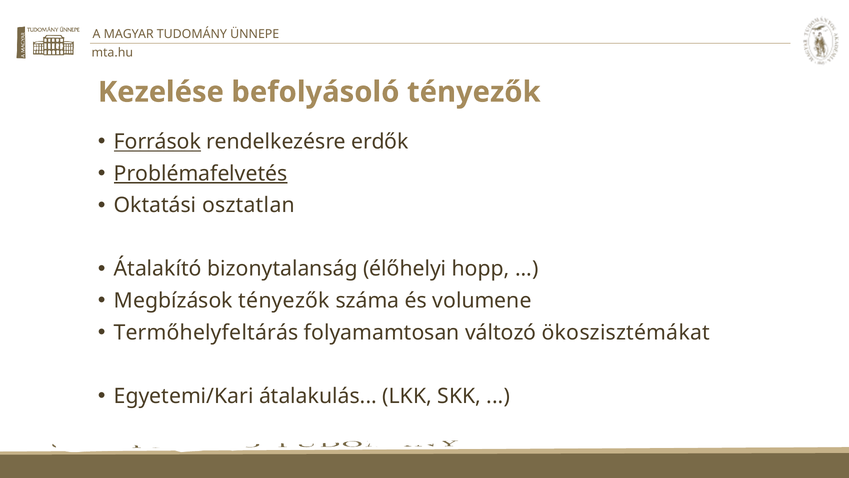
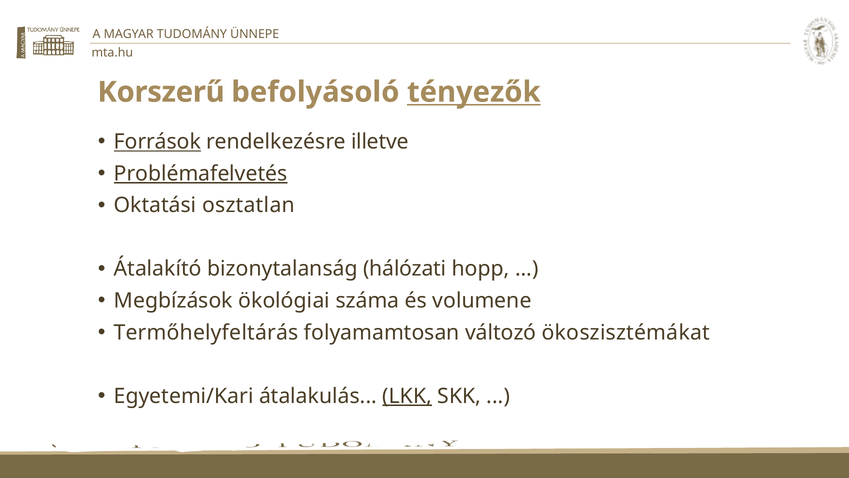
Kezelése: Kezelése -> Korszerű
tényezők at (474, 92) underline: none -> present
erdők: erdők -> illetve
élőhelyi: élőhelyi -> hálózati
Megbízások tényezők: tényezők -> ökológiai
LKK underline: none -> present
